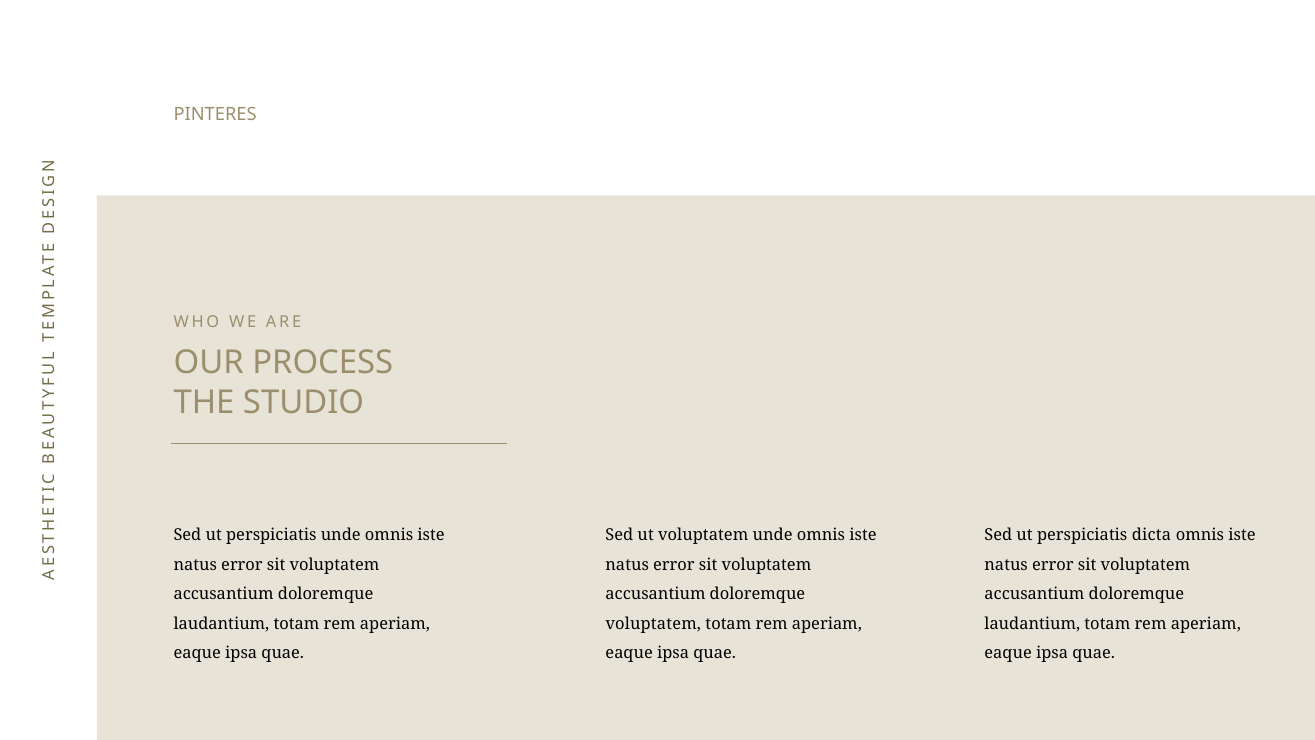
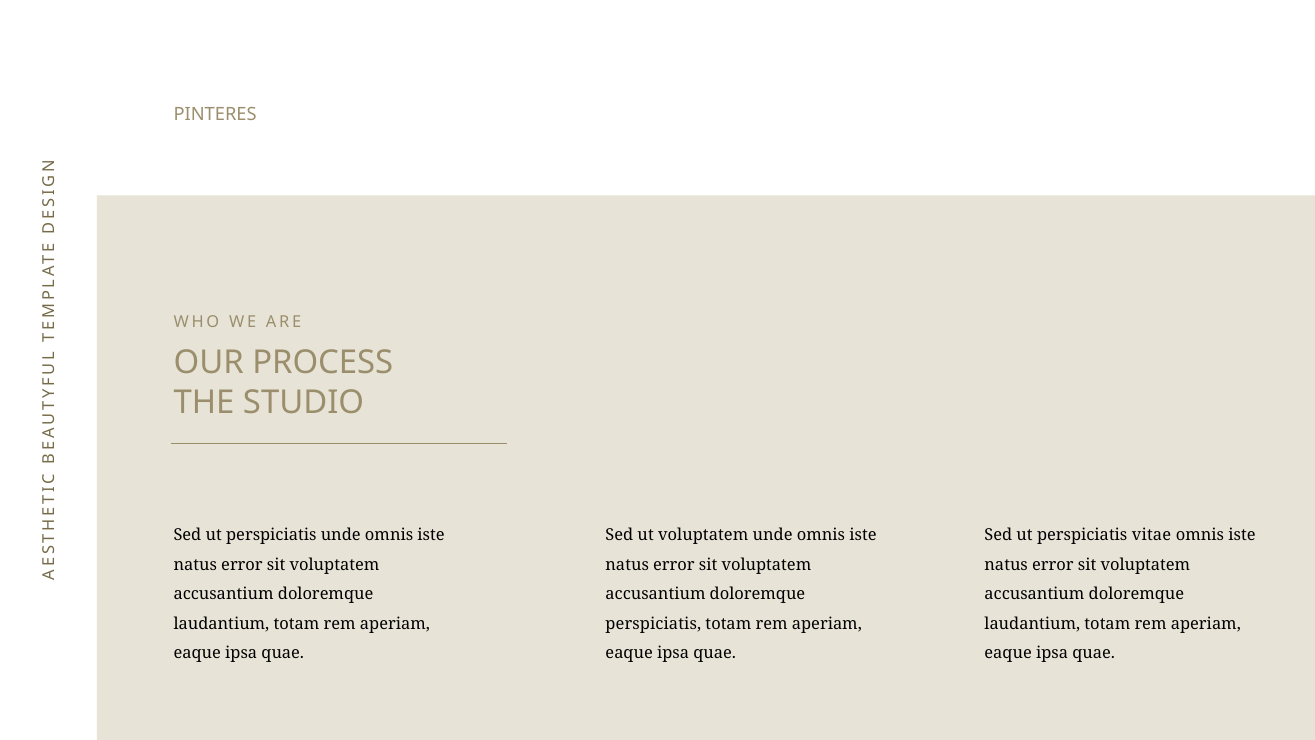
dicta: dicta -> vitae
voluptatem at (653, 624): voluptatem -> perspiciatis
